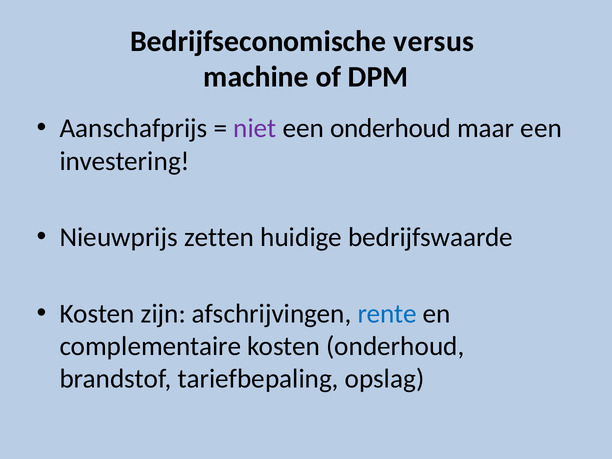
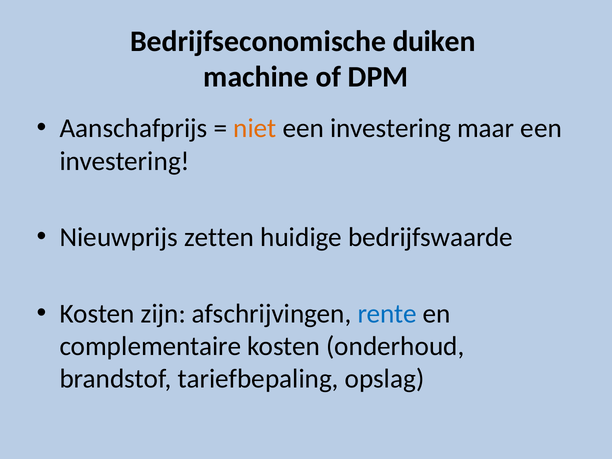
versus: versus -> duiken
niet colour: purple -> orange
onderhoud at (391, 128): onderhoud -> investering
